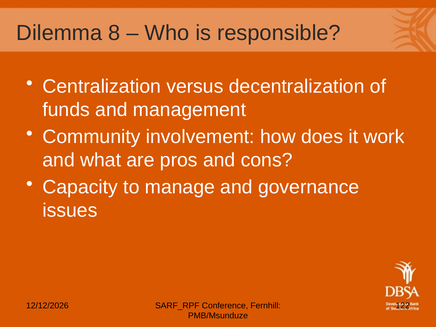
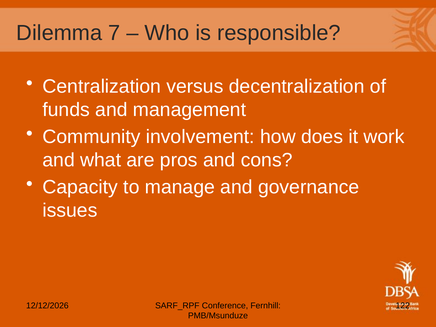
8: 8 -> 7
